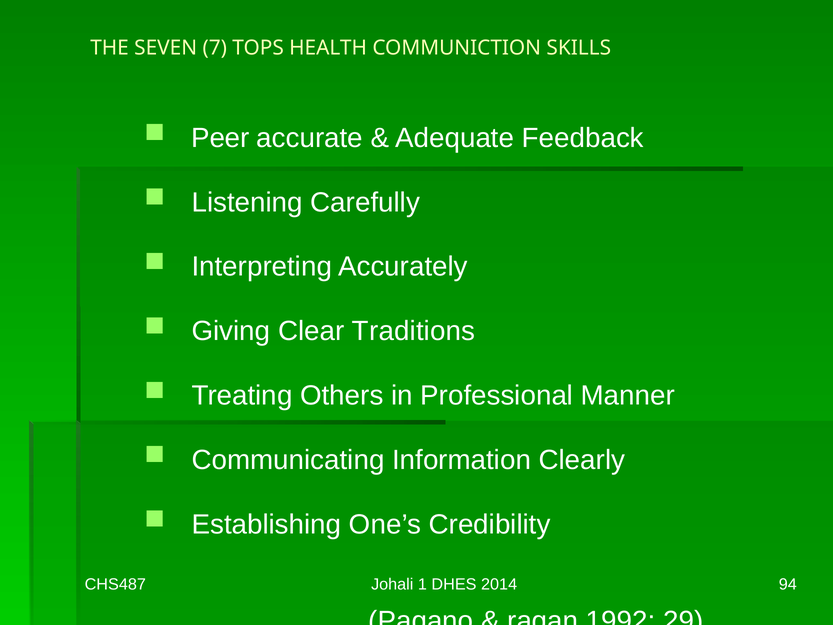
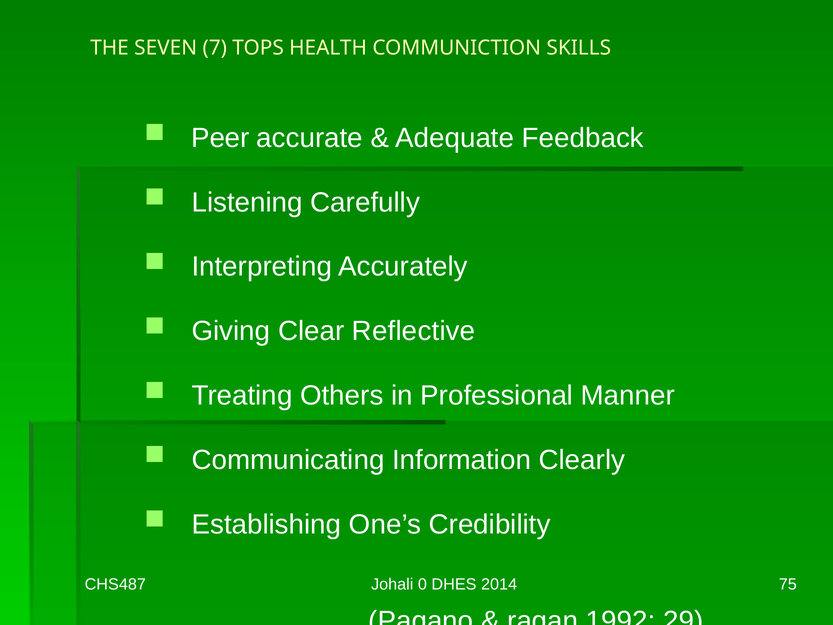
Traditions: Traditions -> Reflective
1: 1 -> 0
94: 94 -> 75
